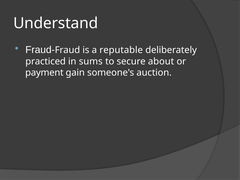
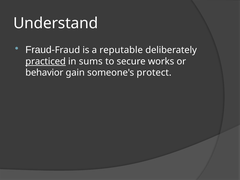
practiced underline: none -> present
about: about -> works
payment: payment -> behavior
auction: auction -> protect
